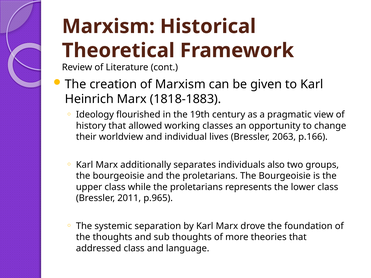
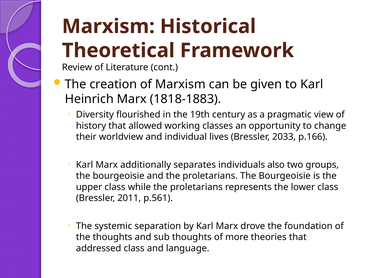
Ideology: Ideology -> Diversity
2063: 2063 -> 2033
p.965: p.965 -> p.561
